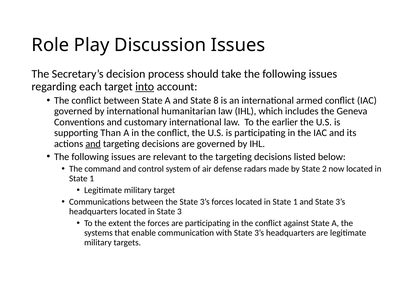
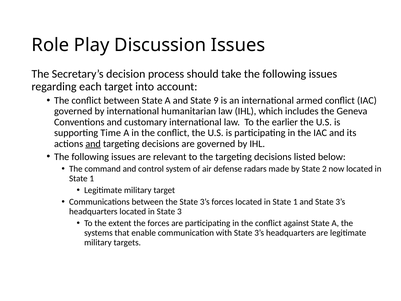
into underline: present -> none
8: 8 -> 9
Than: Than -> Time
